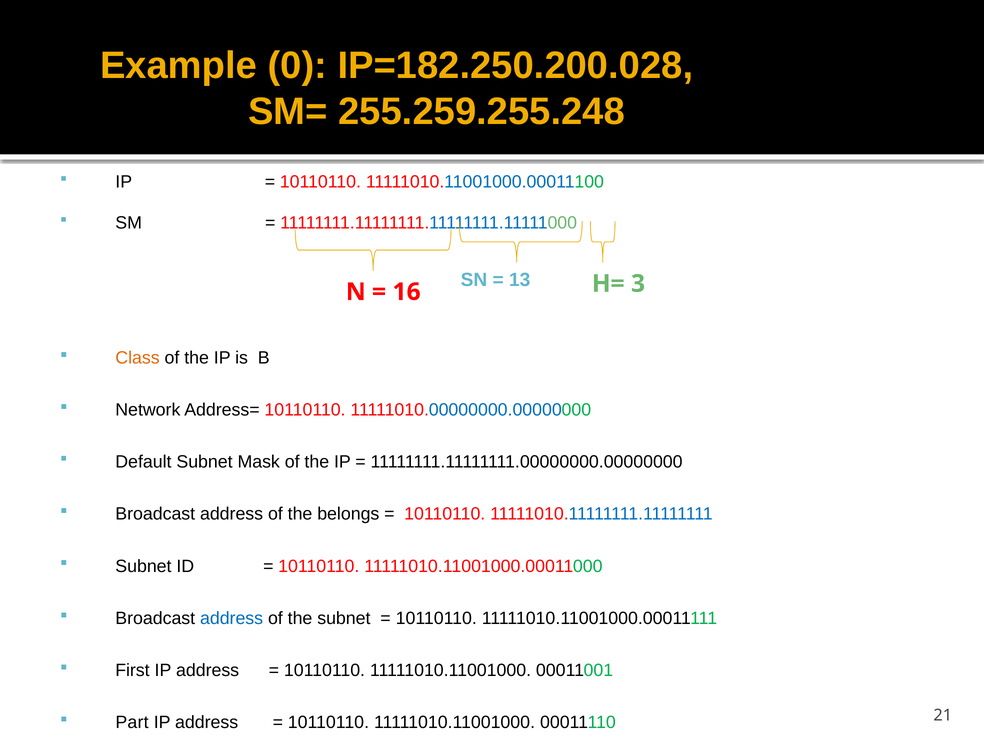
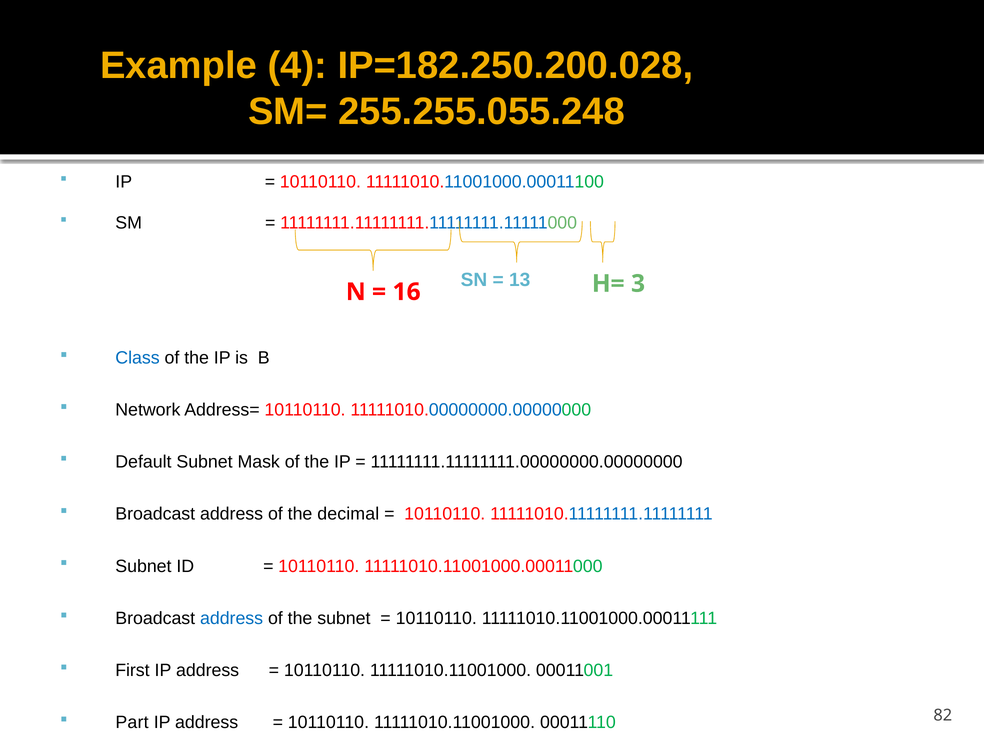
0: 0 -> 4
255.259.255.248: 255.259.255.248 -> 255.255.055.248
Class colour: orange -> blue
belongs: belongs -> decimal
21: 21 -> 82
